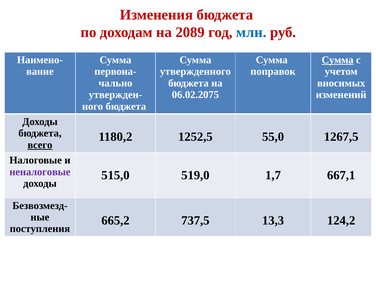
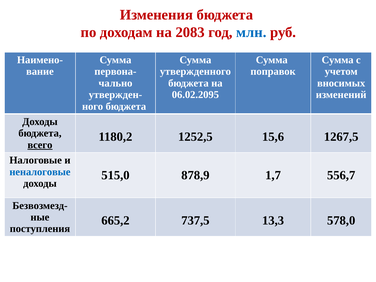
2089: 2089 -> 2083
Сумма at (338, 60) underline: present -> none
06.02.2075: 06.02.2075 -> 06.02.2095
55,0: 55,0 -> 15,6
неналоговые colour: purple -> blue
519,0: 519,0 -> 878,9
667,1: 667,1 -> 556,7
124,2: 124,2 -> 578,0
